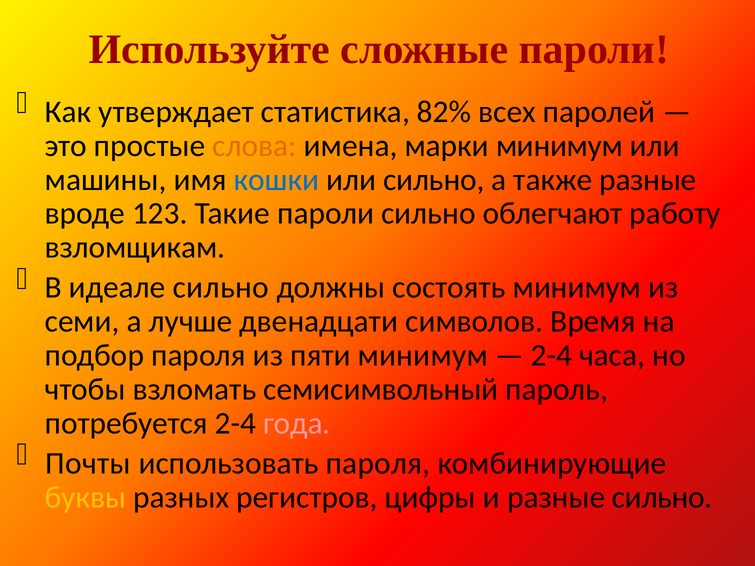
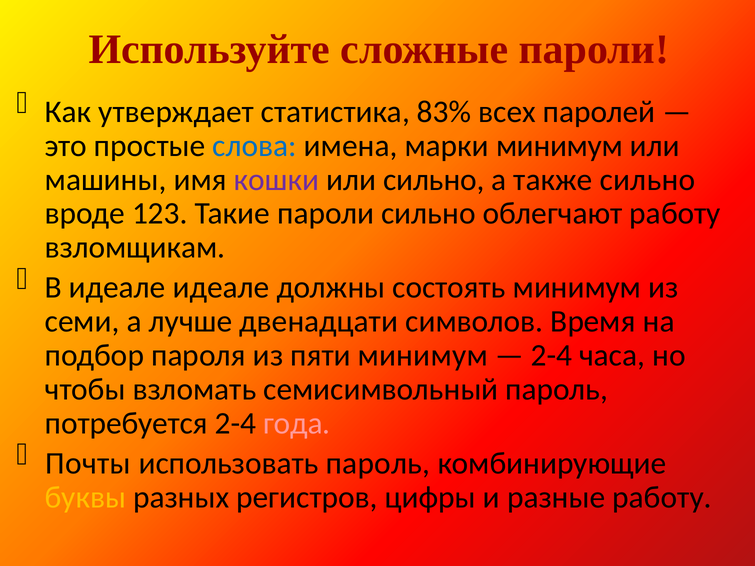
82%: 82% -> 83%
слова colour: orange -> blue
кошки colour: blue -> purple
также разные: разные -> сильно
идеале сильно: сильно -> идеале
использовать пароля: пароля -> пароль
разные сильно: сильно -> работу
